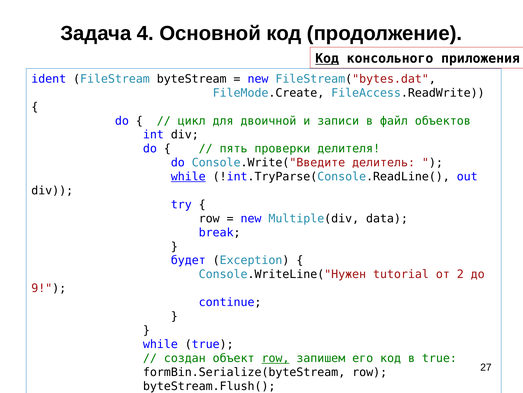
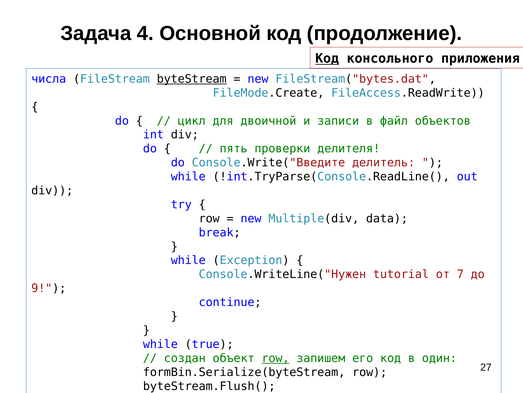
ident: ident -> числа
byteStream underline: none -> present
while at (188, 176) underline: present -> none
будет at (188, 260): будет -> while
2: 2 -> 7
в true: true -> один
